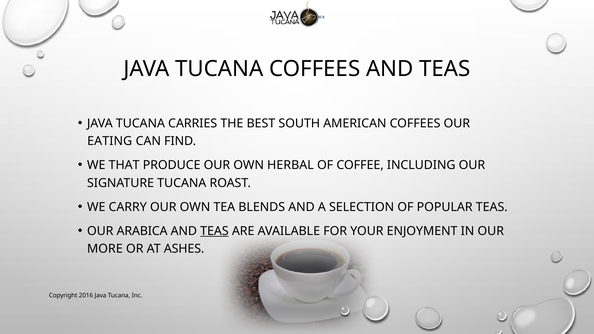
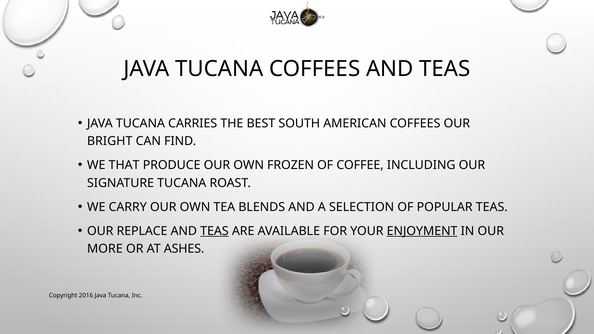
EATING: EATING -> BRIGHT
HERBAL: HERBAL -> FROZEN
ARABICA: ARABICA -> REPLACE
ENJOYMENT underline: none -> present
